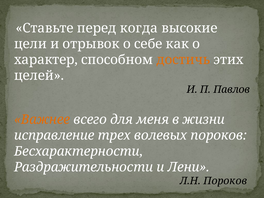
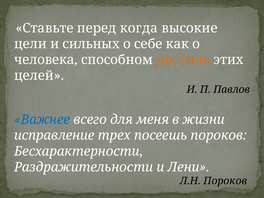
отрывок: отрывок -> сильных
характер: характер -> человека
Важнее colour: orange -> blue
волевых: волевых -> посеешь
